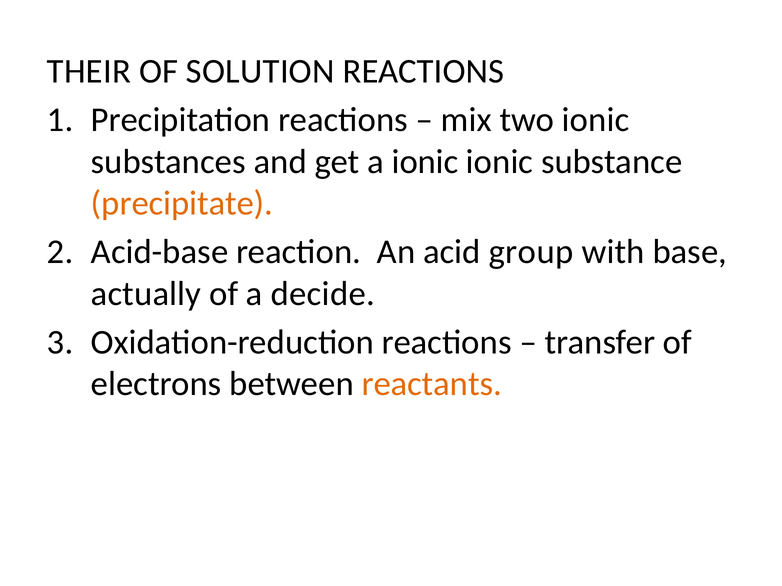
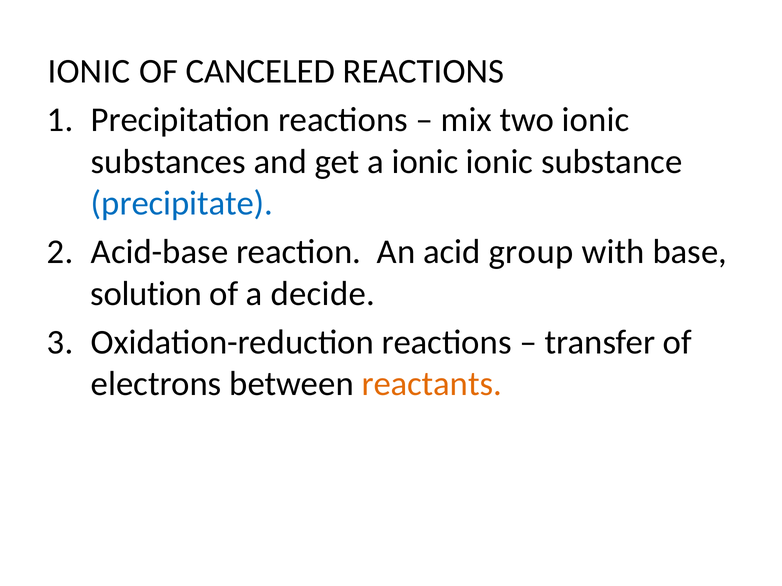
THEIR at (89, 71): THEIR -> IONIC
SOLUTION: SOLUTION -> CANCELED
precipitate colour: orange -> blue
actually: actually -> solution
